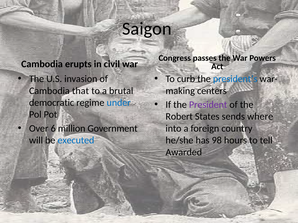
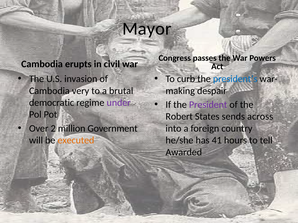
Saigon: Saigon -> Mayor
that: that -> very
centers: centers -> despair
under colour: blue -> purple
where: where -> across
6: 6 -> 2
executed colour: blue -> orange
98: 98 -> 41
